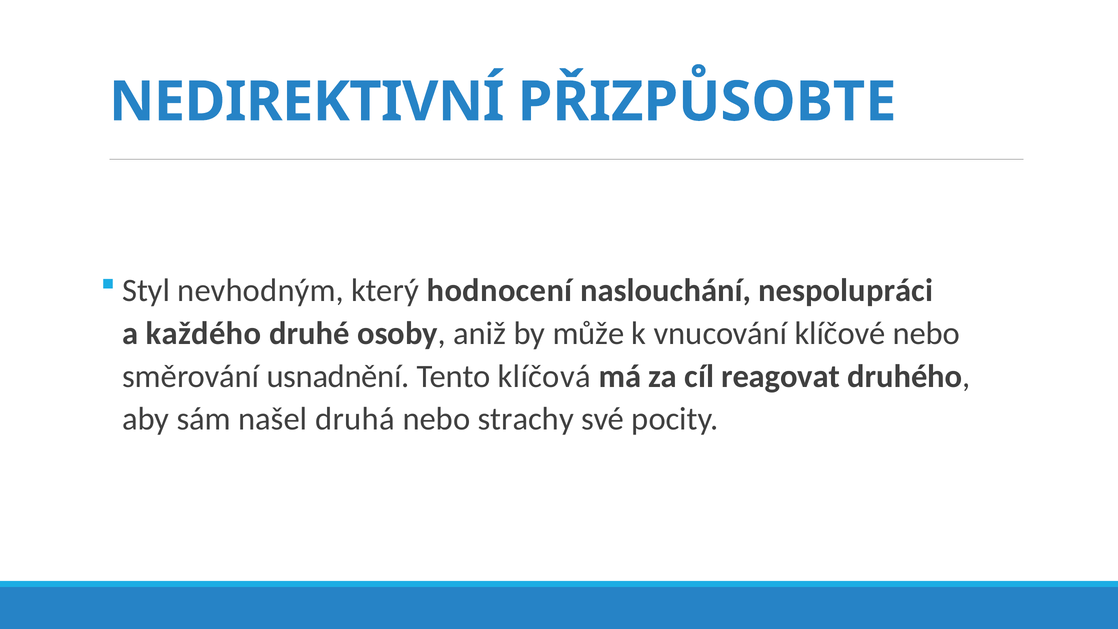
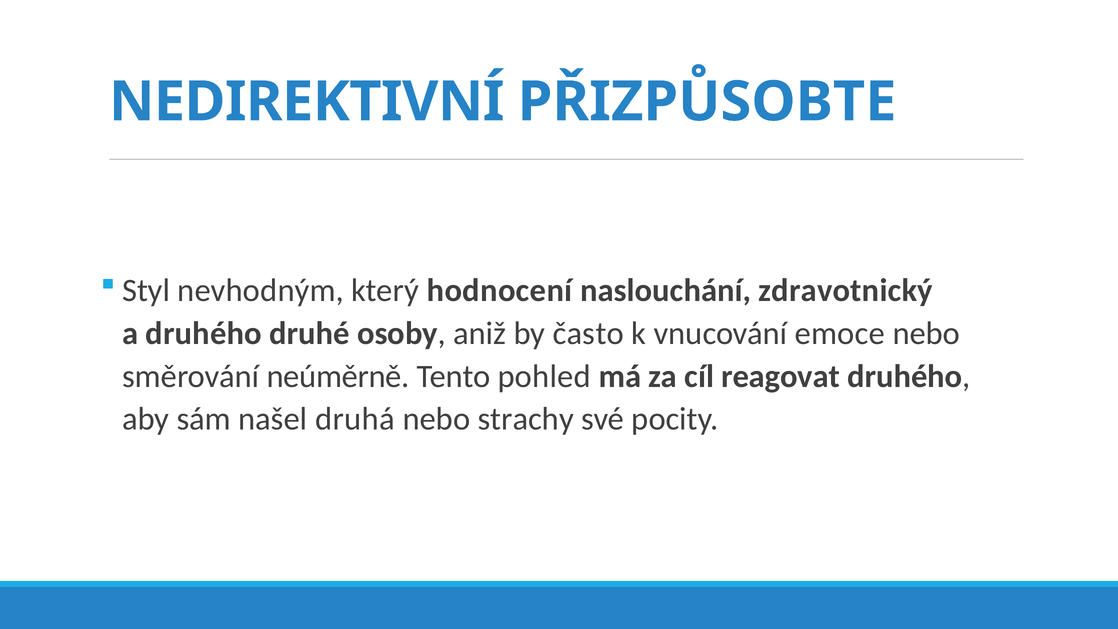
nespolupráci: nespolupráci -> zdravotnický
a každého: každého -> druhého
může: může -> často
klíčové: klíčové -> emoce
usnadnění: usnadnění -> neúměrně
klíčová: klíčová -> pohled
